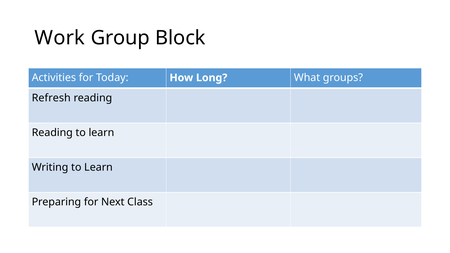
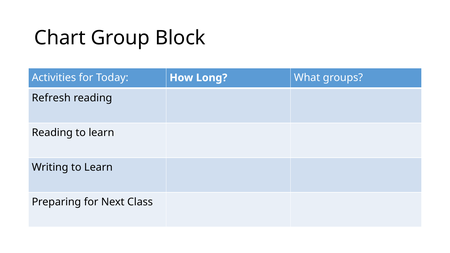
Work: Work -> Chart
